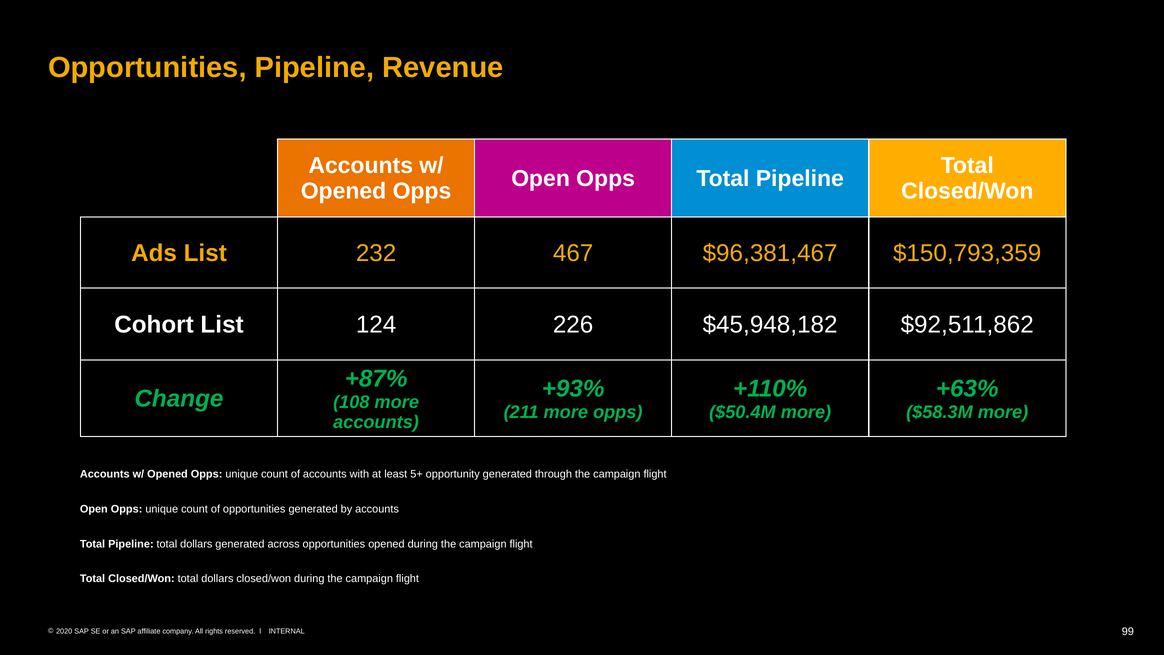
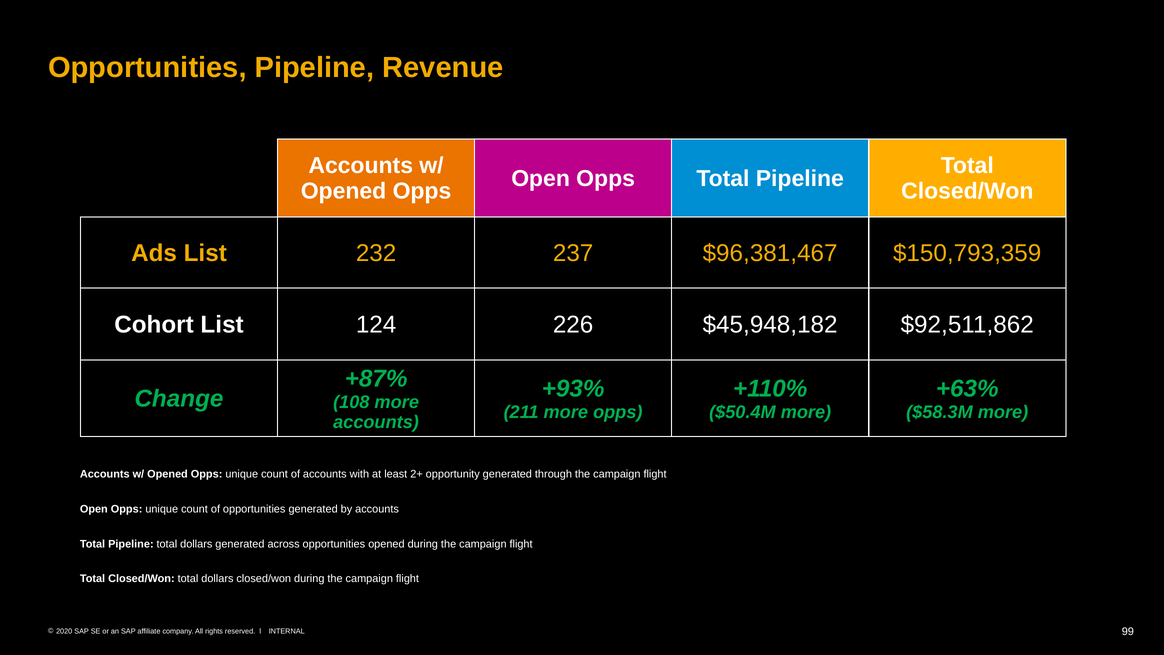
467: 467 -> 237
5+: 5+ -> 2+
